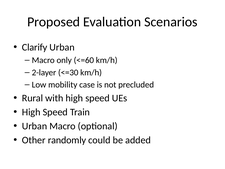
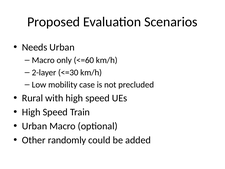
Clarify: Clarify -> Needs
